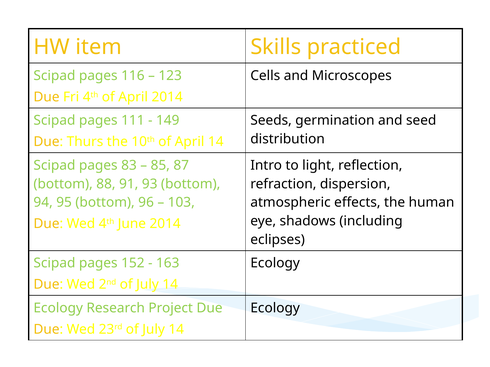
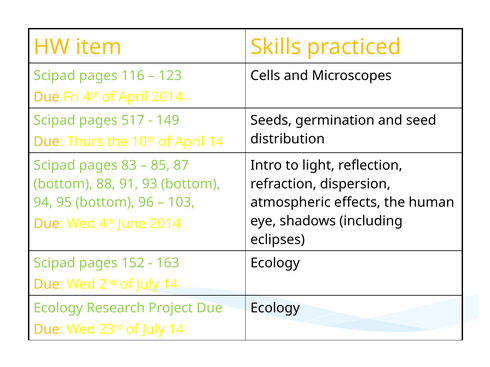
111: 111 -> 517
